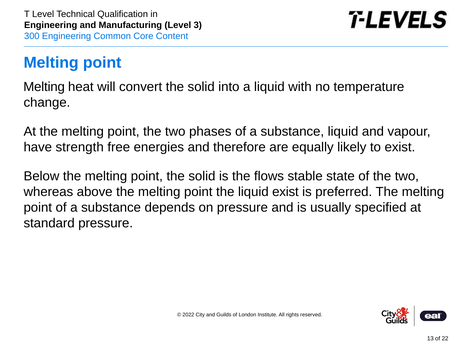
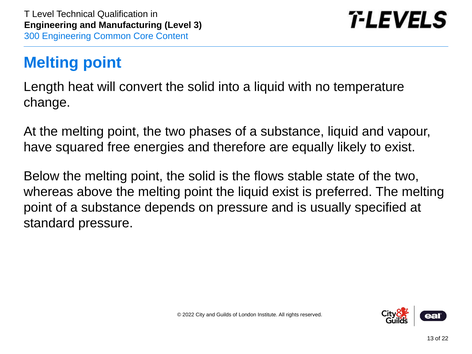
Melting at (44, 87): Melting -> Length
strength: strength -> squared
